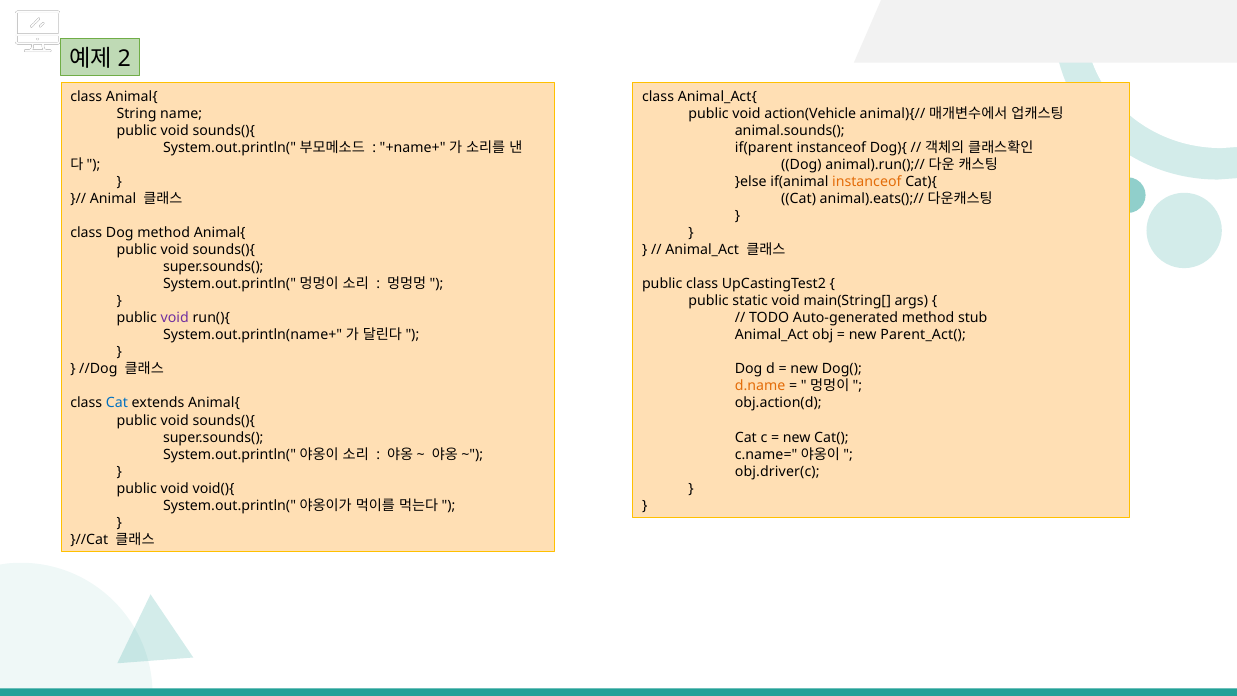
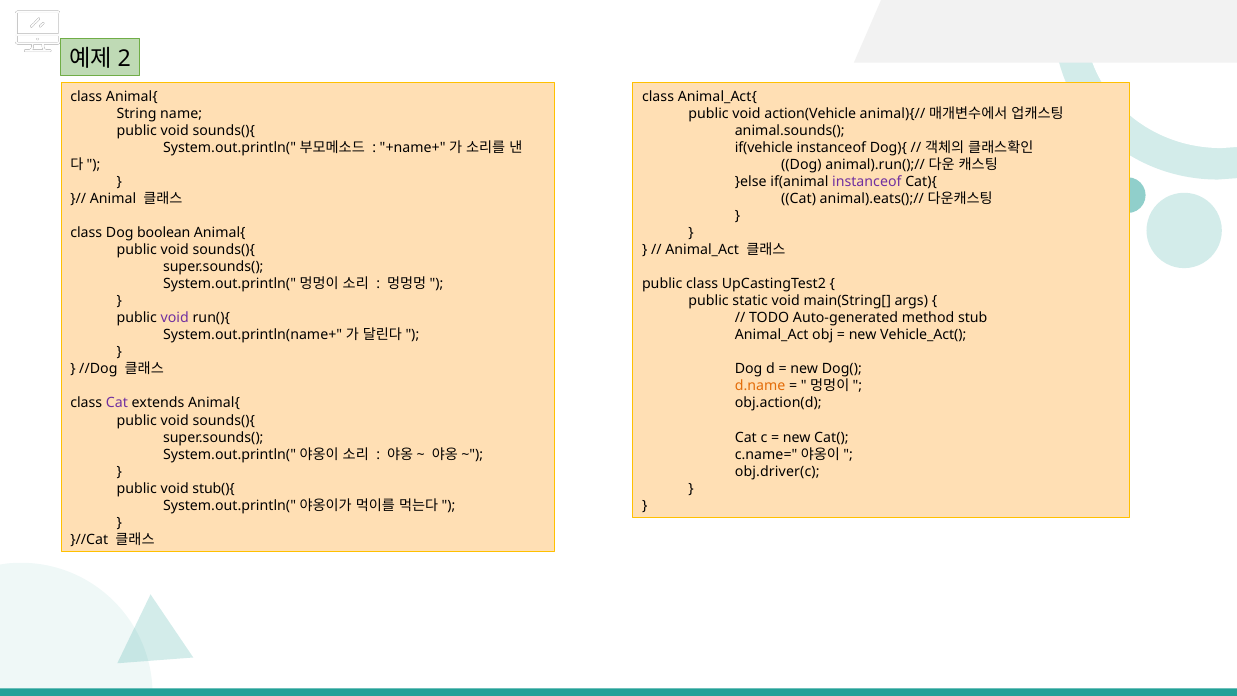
if(parent: if(parent -> if(vehicle
instanceof at (867, 182) colour: orange -> purple
Dog method: method -> boolean
Parent_Act(: Parent_Act( -> Vehicle_Act(
Cat at (117, 403) colour: blue -> purple
void(){: void(){ -> stub(){
